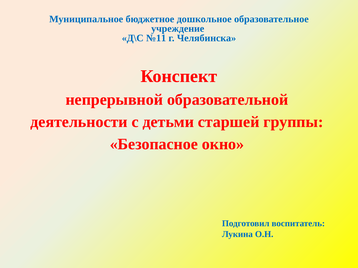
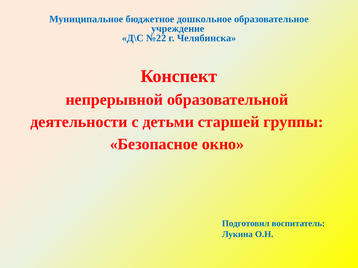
№11: №11 -> №22
